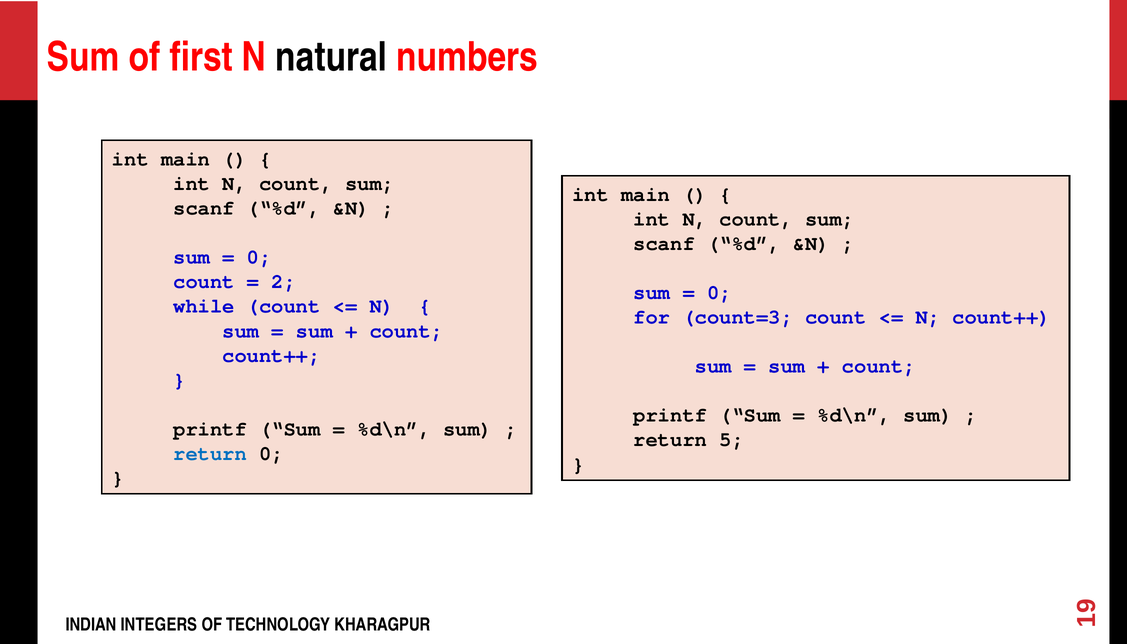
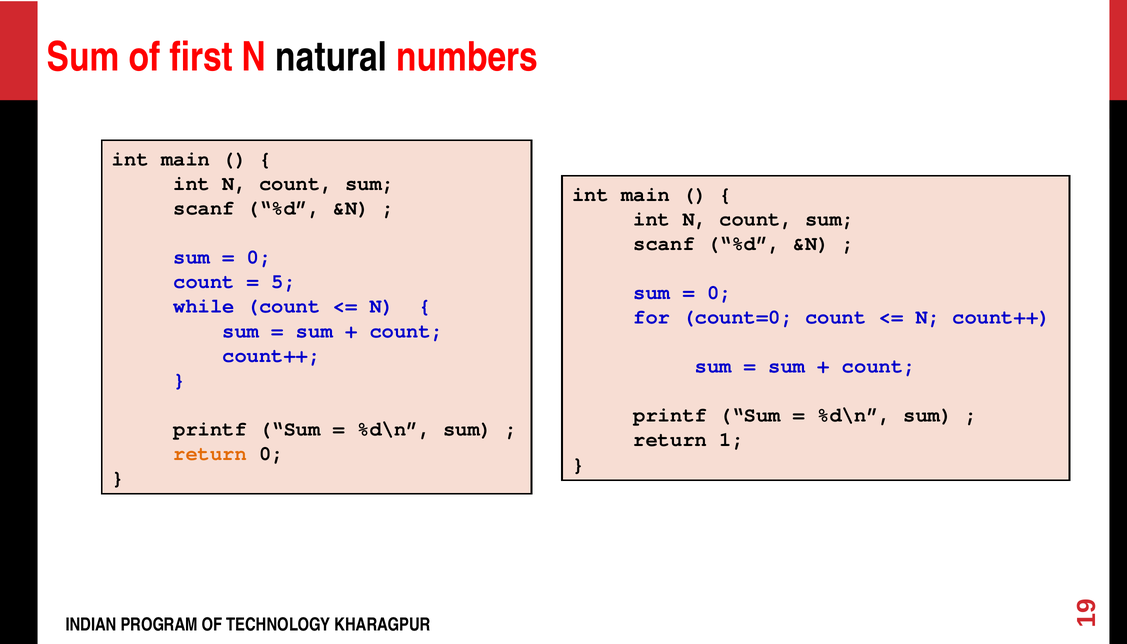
2: 2 -> 5
count=3: count=3 -> count=0
return 5: 5 -> 1
return at (210, 453) colour: blue -> orange
INTEGERS: INTEGERS -> PROGRAM
